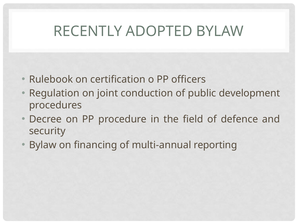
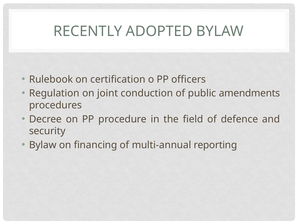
development: development -> amendments
